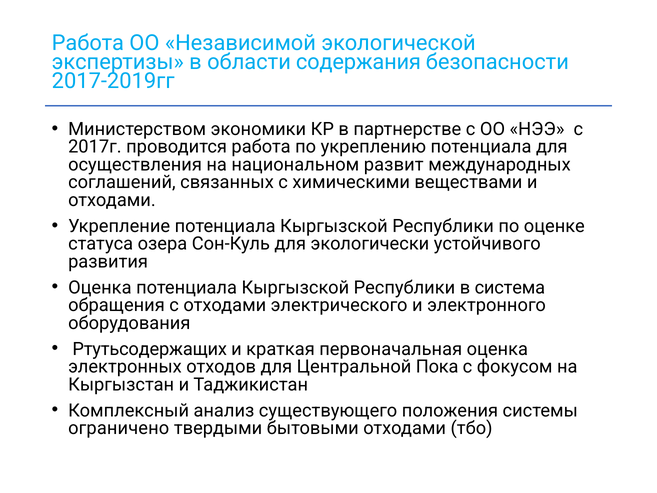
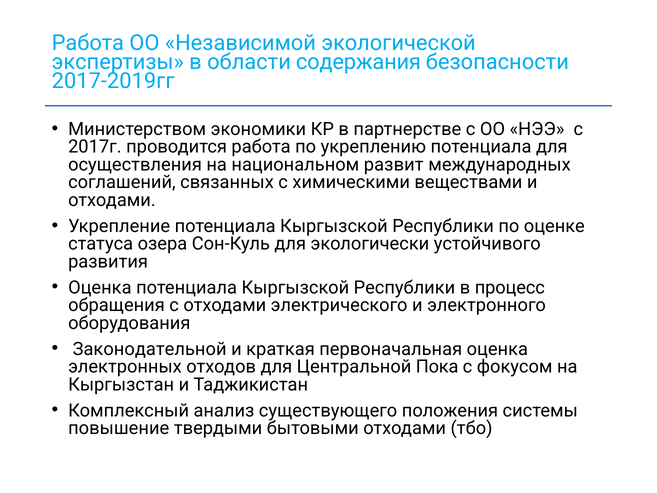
система: система -> процесс
Ртутьсодержащих: Ртутьсодержащих -> Законодательной
ограничено: ограничено -> повышение
